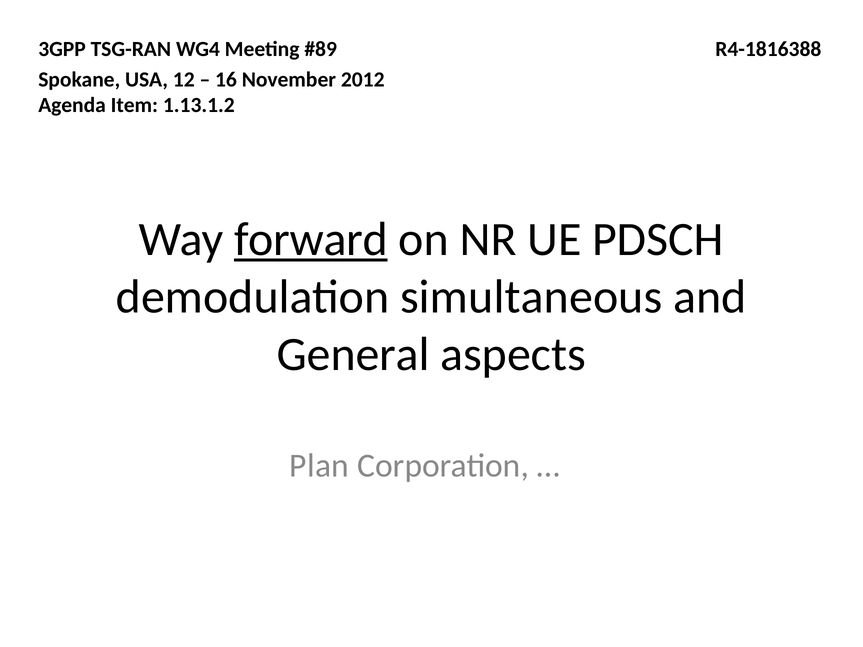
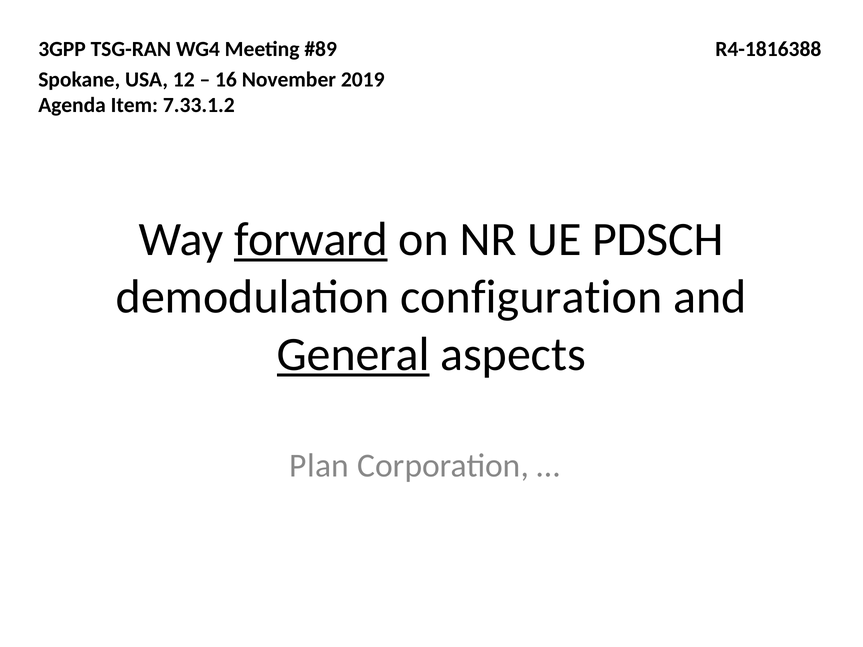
2012: 2012 -> 2019
1.13.1.2: 1.13.1.2 -> 7.33.1.2
simultaneous: simultaneous -> configuration
General underline: none -> present
